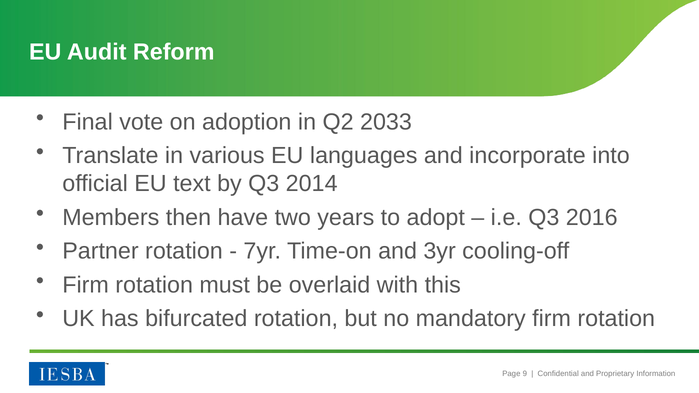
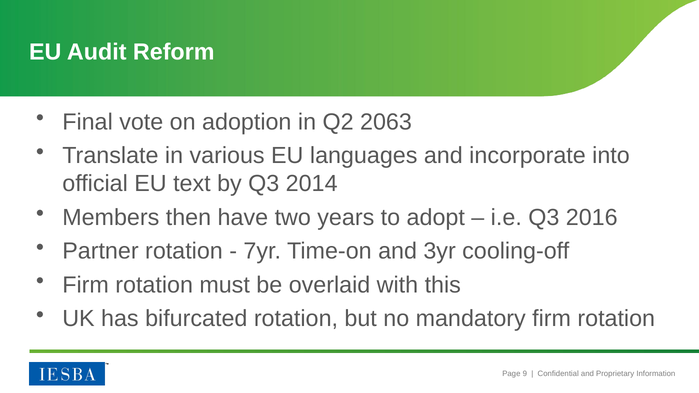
2033: 2033 -> 2063
